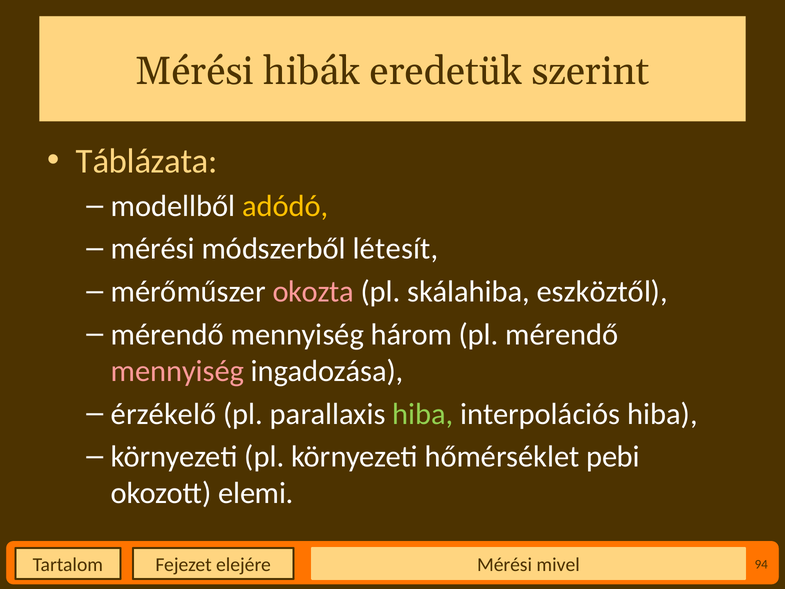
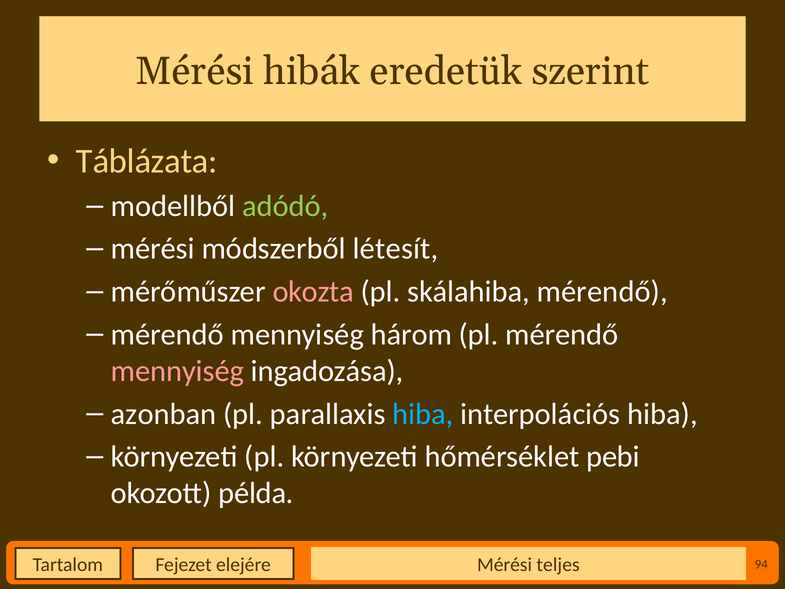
adódó colour: yellow -> light green
skálahiba eszköztől: eszköztől -> mérendő
érzékelő: érzékelő -> azonban
hiba at (423, 414) colour: light green -> light blue
elemi: elemi -> példa
mivel: mivel -> teljes
